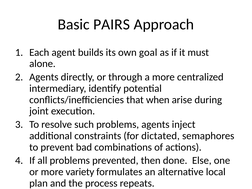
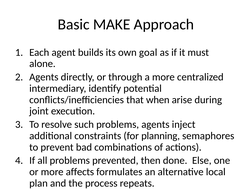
PAIRS: PAIRS -> MAKE
dictated: dictated -> planning
variety: variety -> affects
